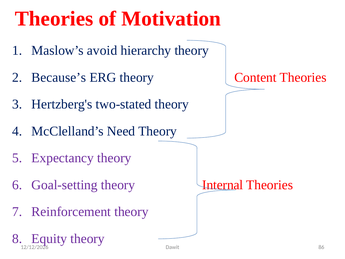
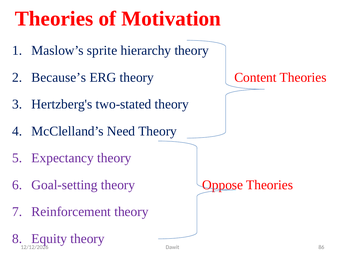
avoid: avoid -> sprite
Internal: Internal -> Oppose
